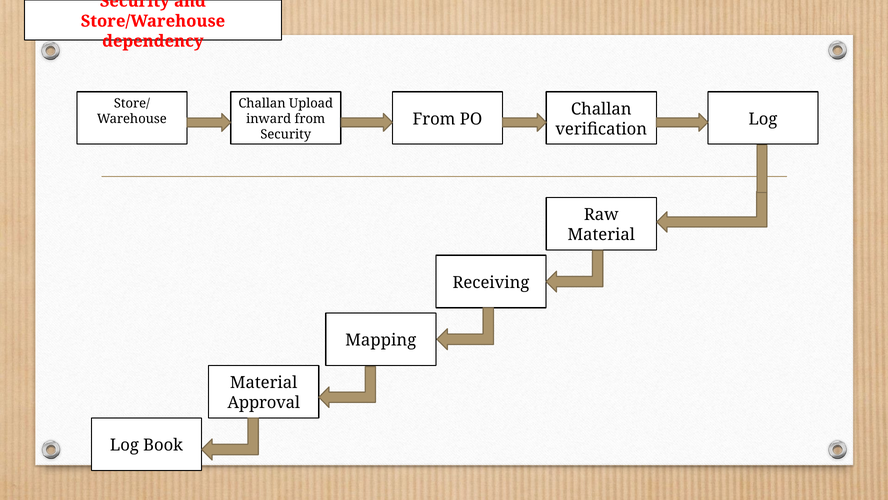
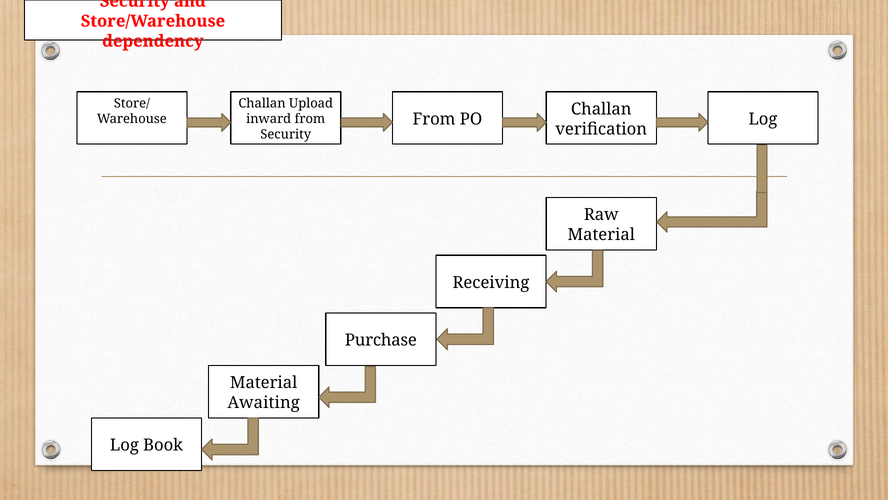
Mapping: Mapping -> Purchase
Approval: Approval -> Awaiting
